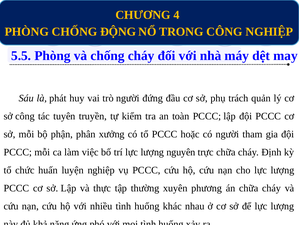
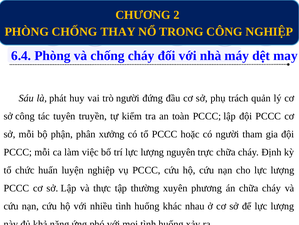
4: 4 -> 2
ĐỘNG: ĐỘNG -> THAY
5.5: 5.5 -> 6.4
